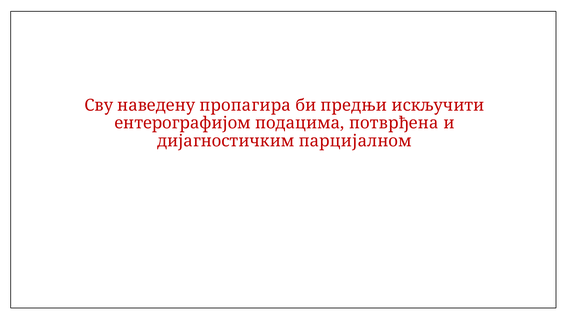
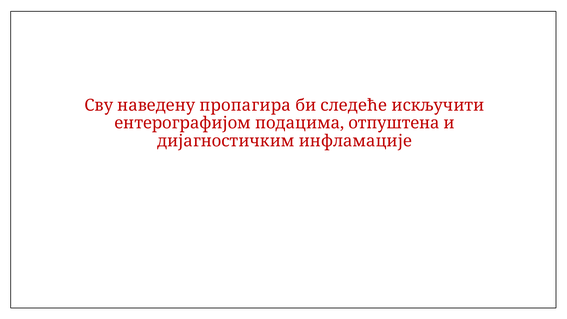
предњи: предњи -> следеће
потврђена: потврђена -> отпуштена
парцијалном: парцијалном -> инфламације
